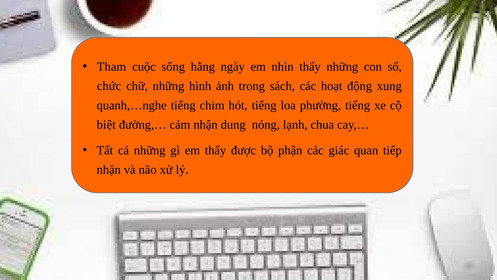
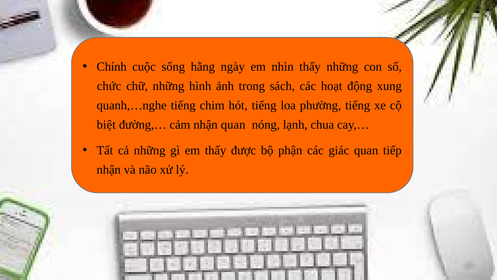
Tham: Tham -> Chính
nhận dung: dung -> quan
